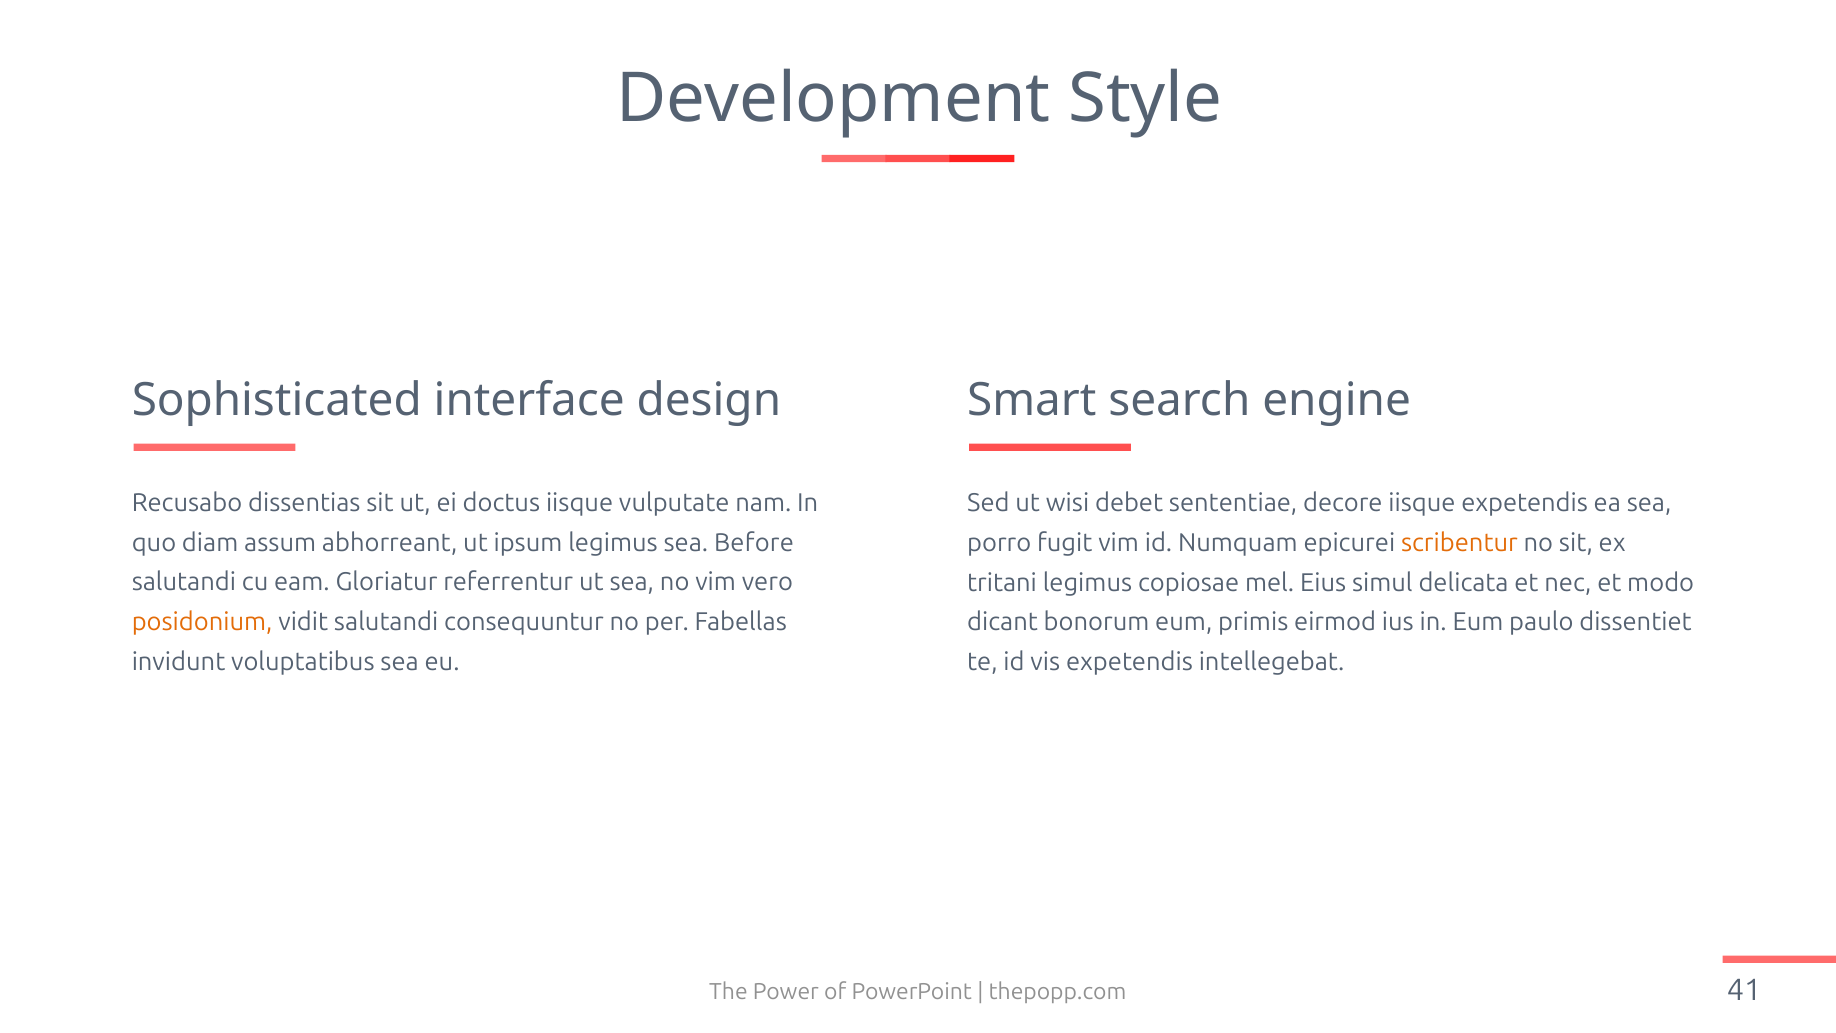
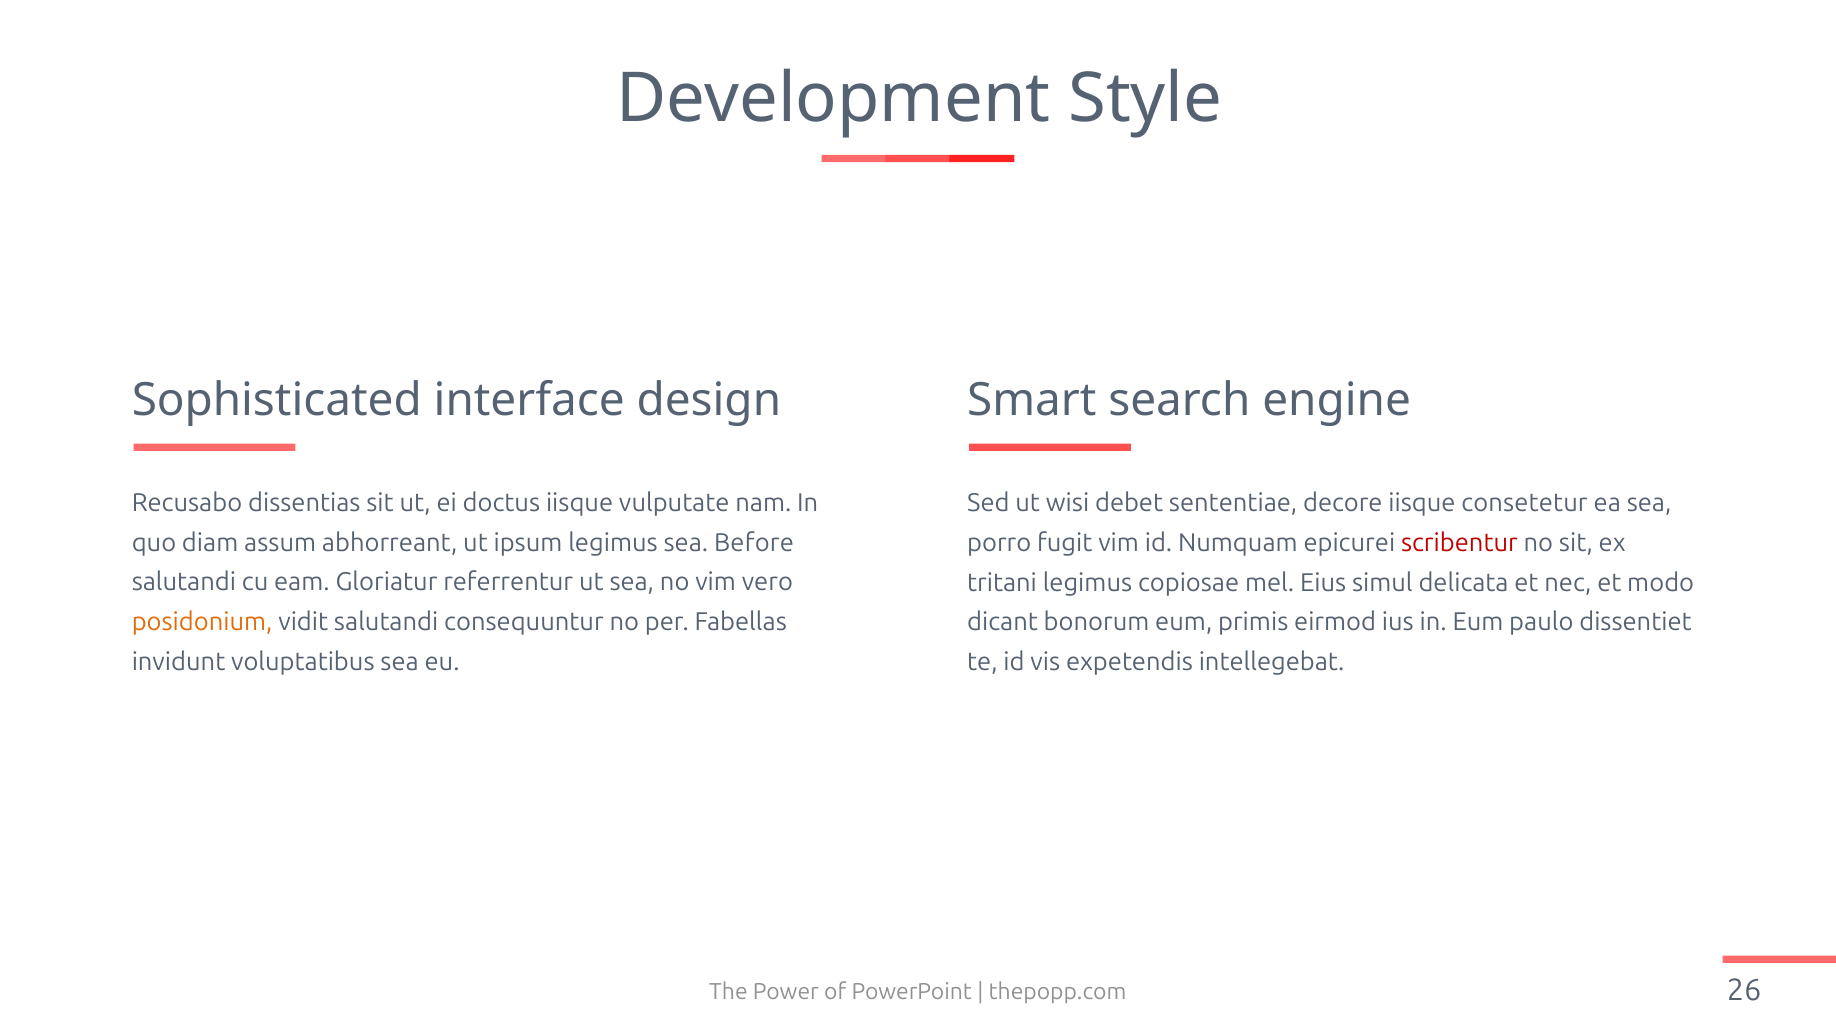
iisque expetendis: expetendis -> consetetur
scribentur colour: orange -> red
41: 41 -> 26
